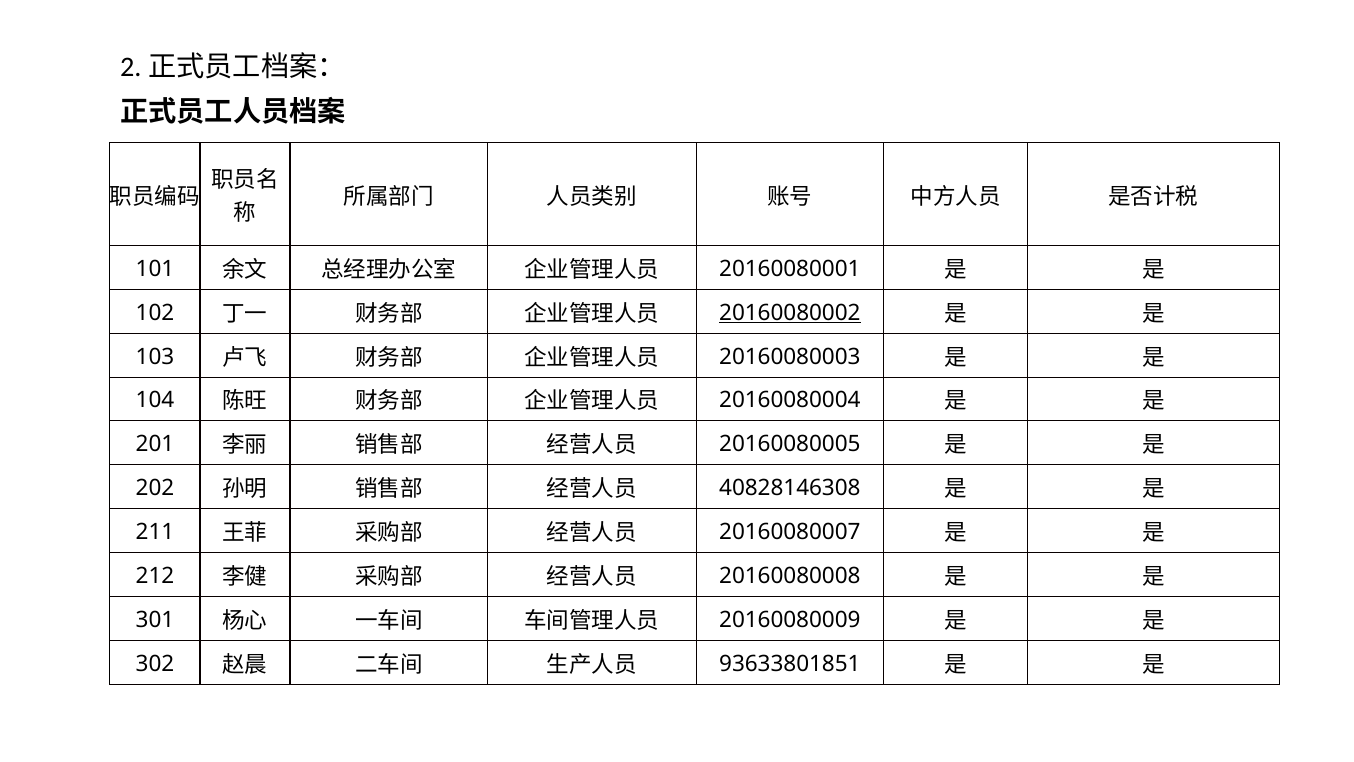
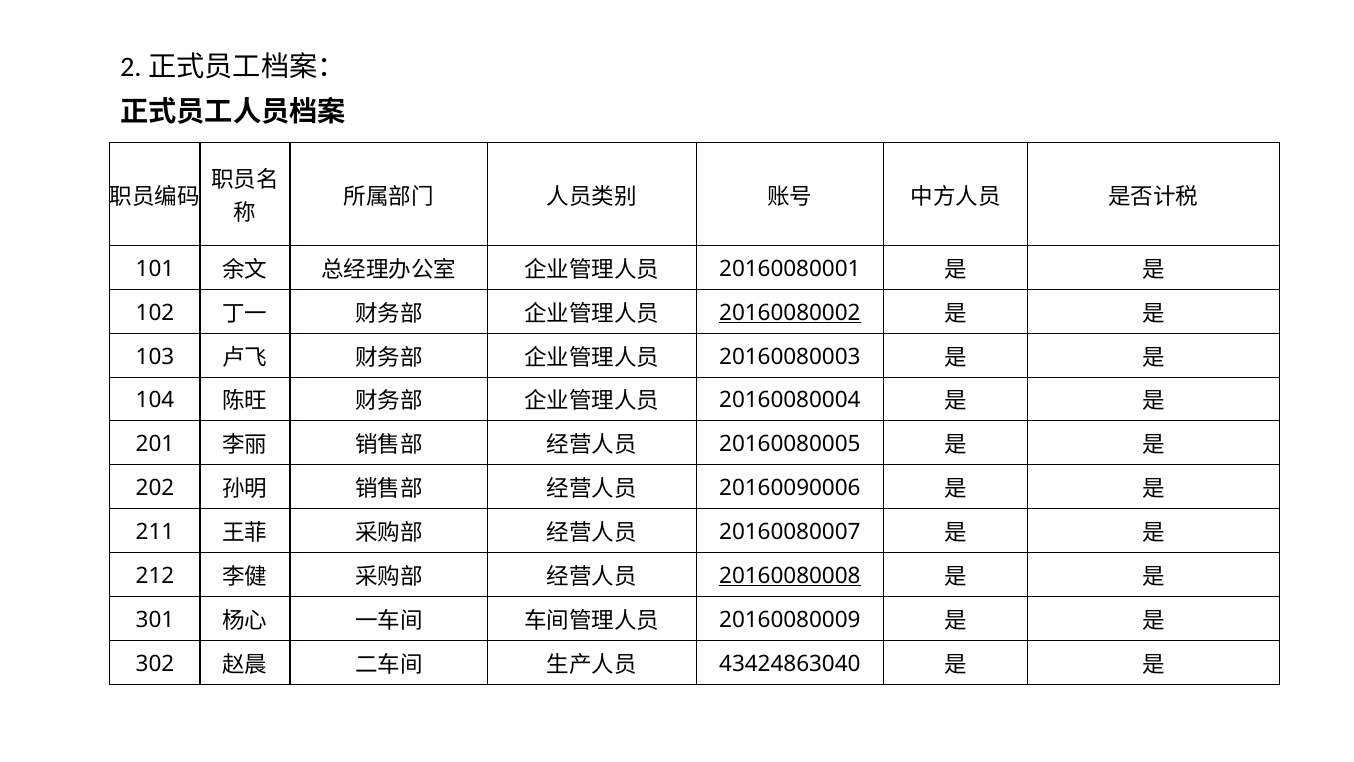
40828146308: 40828146308 -> 20160090006
20160080008 underline: none -> present
93633801851: 93633801851 -> 43424863040
